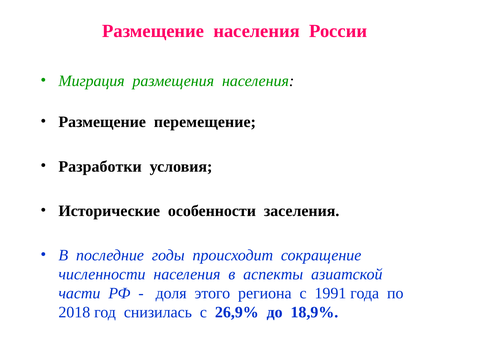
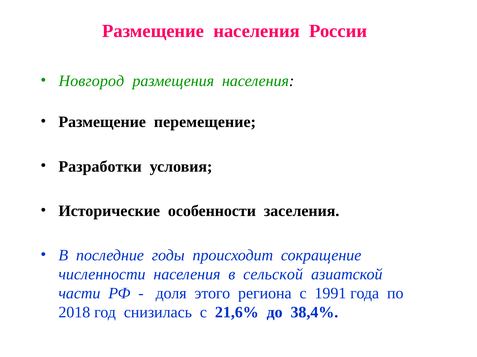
Миграция: Миграция -> Новгород
аспекты: аспекты -> сельской
26,9%: 26,9% -> 21,6%
18,9%: 18,9% -> 38,4%
